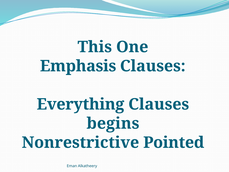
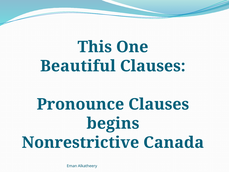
Emphasis: Emphasis -> Beautiful
Everything: Everything -> Pronounce
Pointed: Pointed -> Canada
